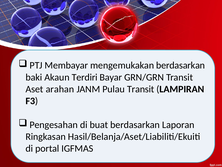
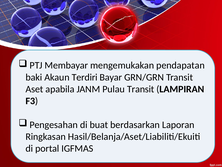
mengemukakan berdasarkan: berdasarkan -> pendapatan
arahan: arahan -> apabila
